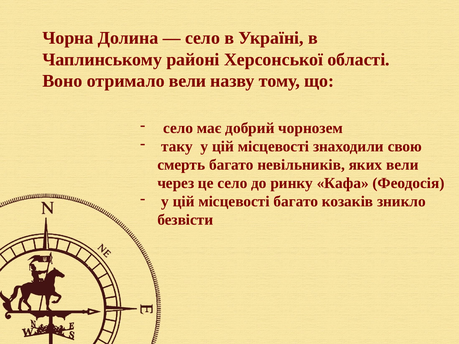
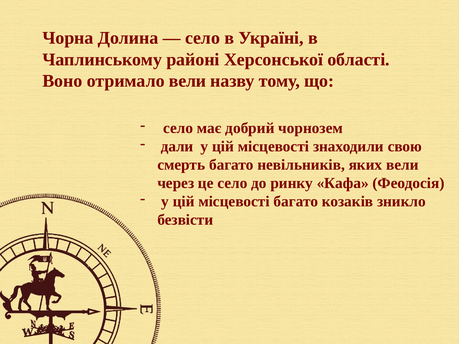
таку: таку -> дали
